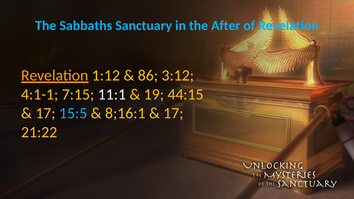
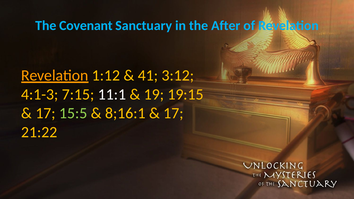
Sabbaths: Sabbaths -> Covenant
86: 86 -> 41
4:1-1: 4:1-1 -> 4:1-3
44:15: 44:15 -> 19:15
15:5 colour: light blue -> light green
